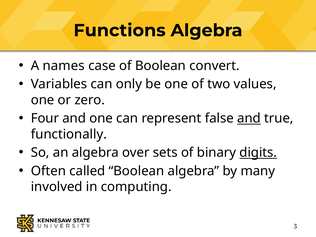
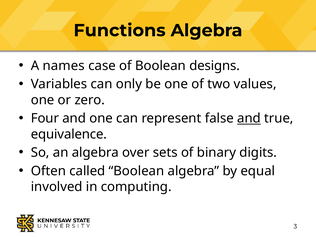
convert: convert -> designs
functionally: functionally -> equivalence
digits underline: present -> none
many: many -> equal
